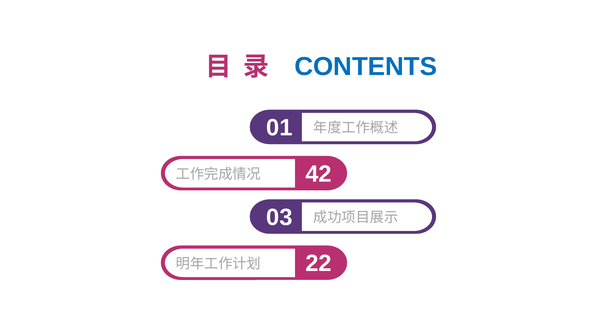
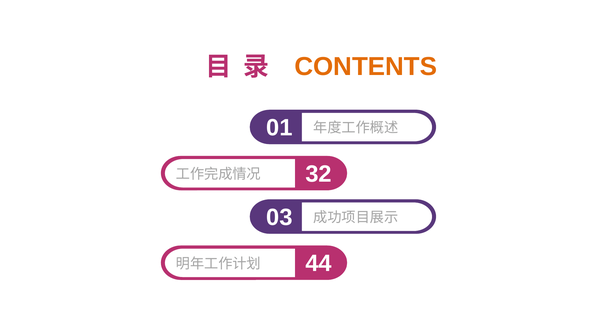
CONTENTS colour: blue -> orange
42: 42 -> 32
22: 22 -> 44
